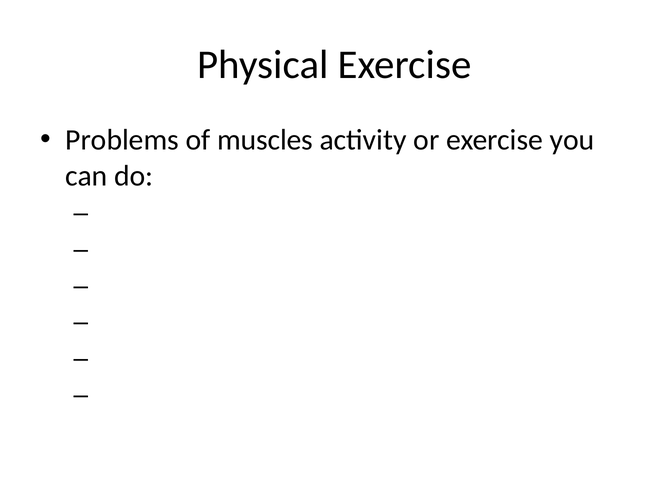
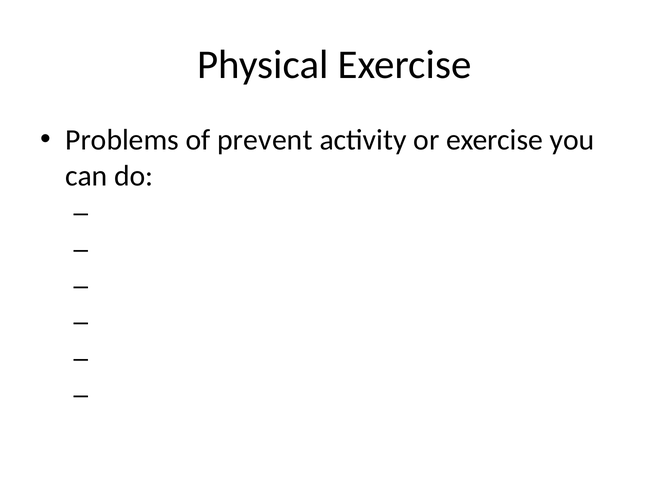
muscles: muscles -> prevent
